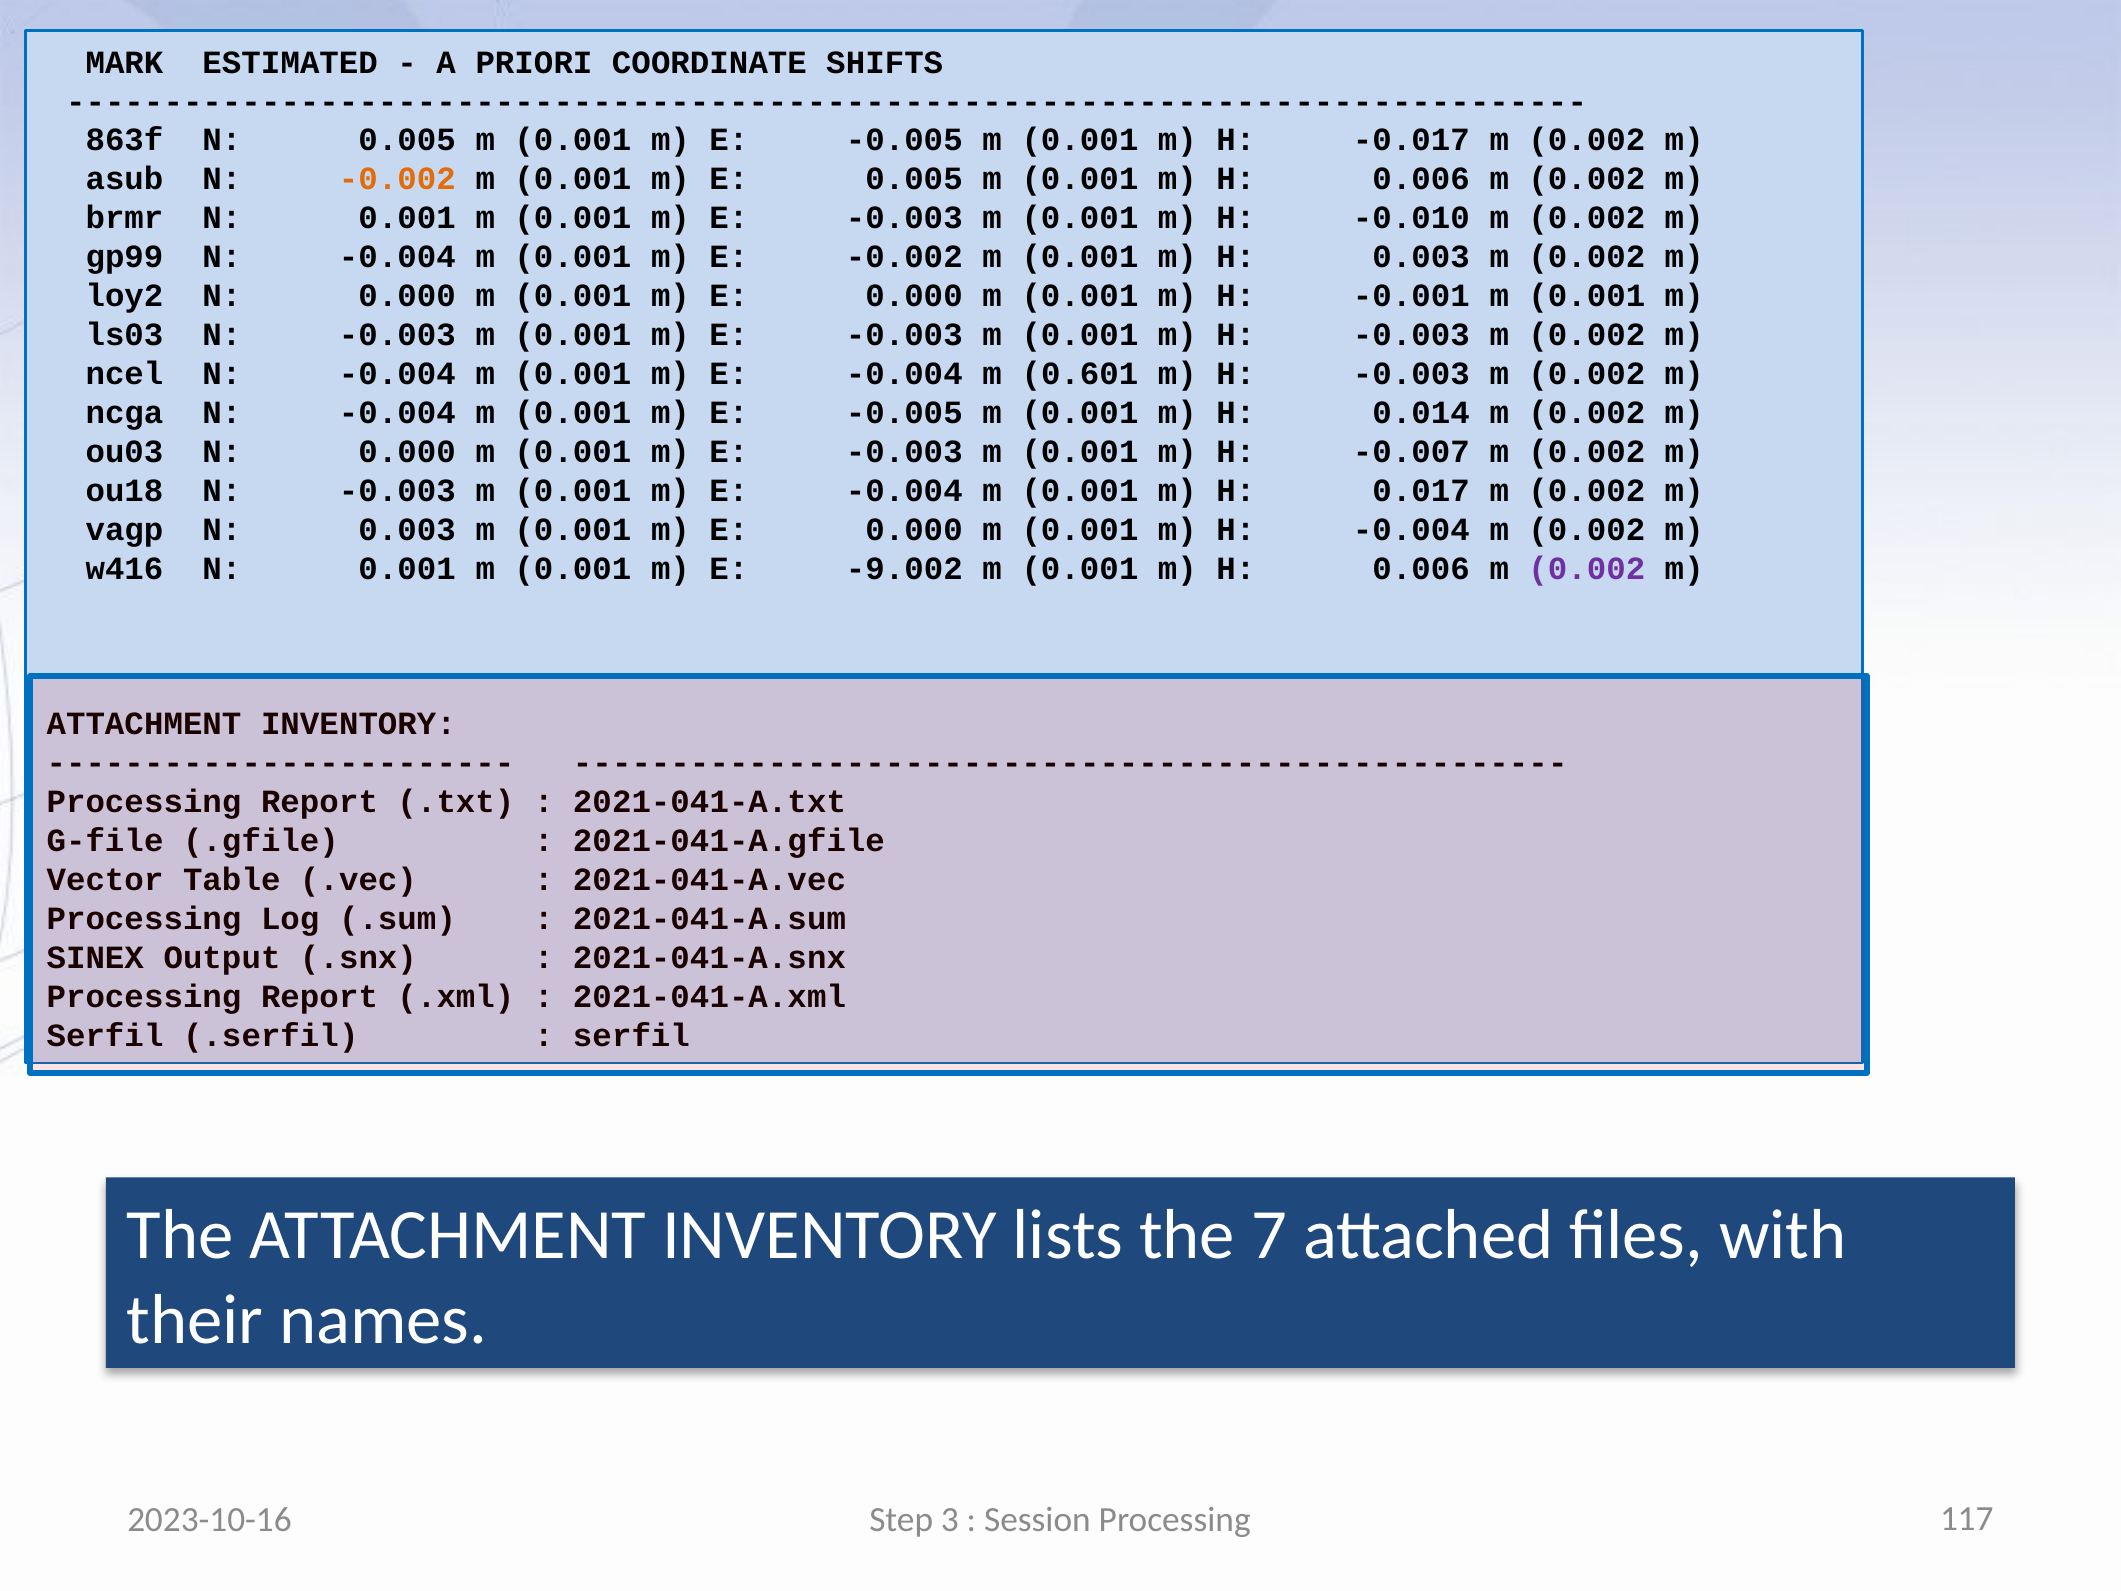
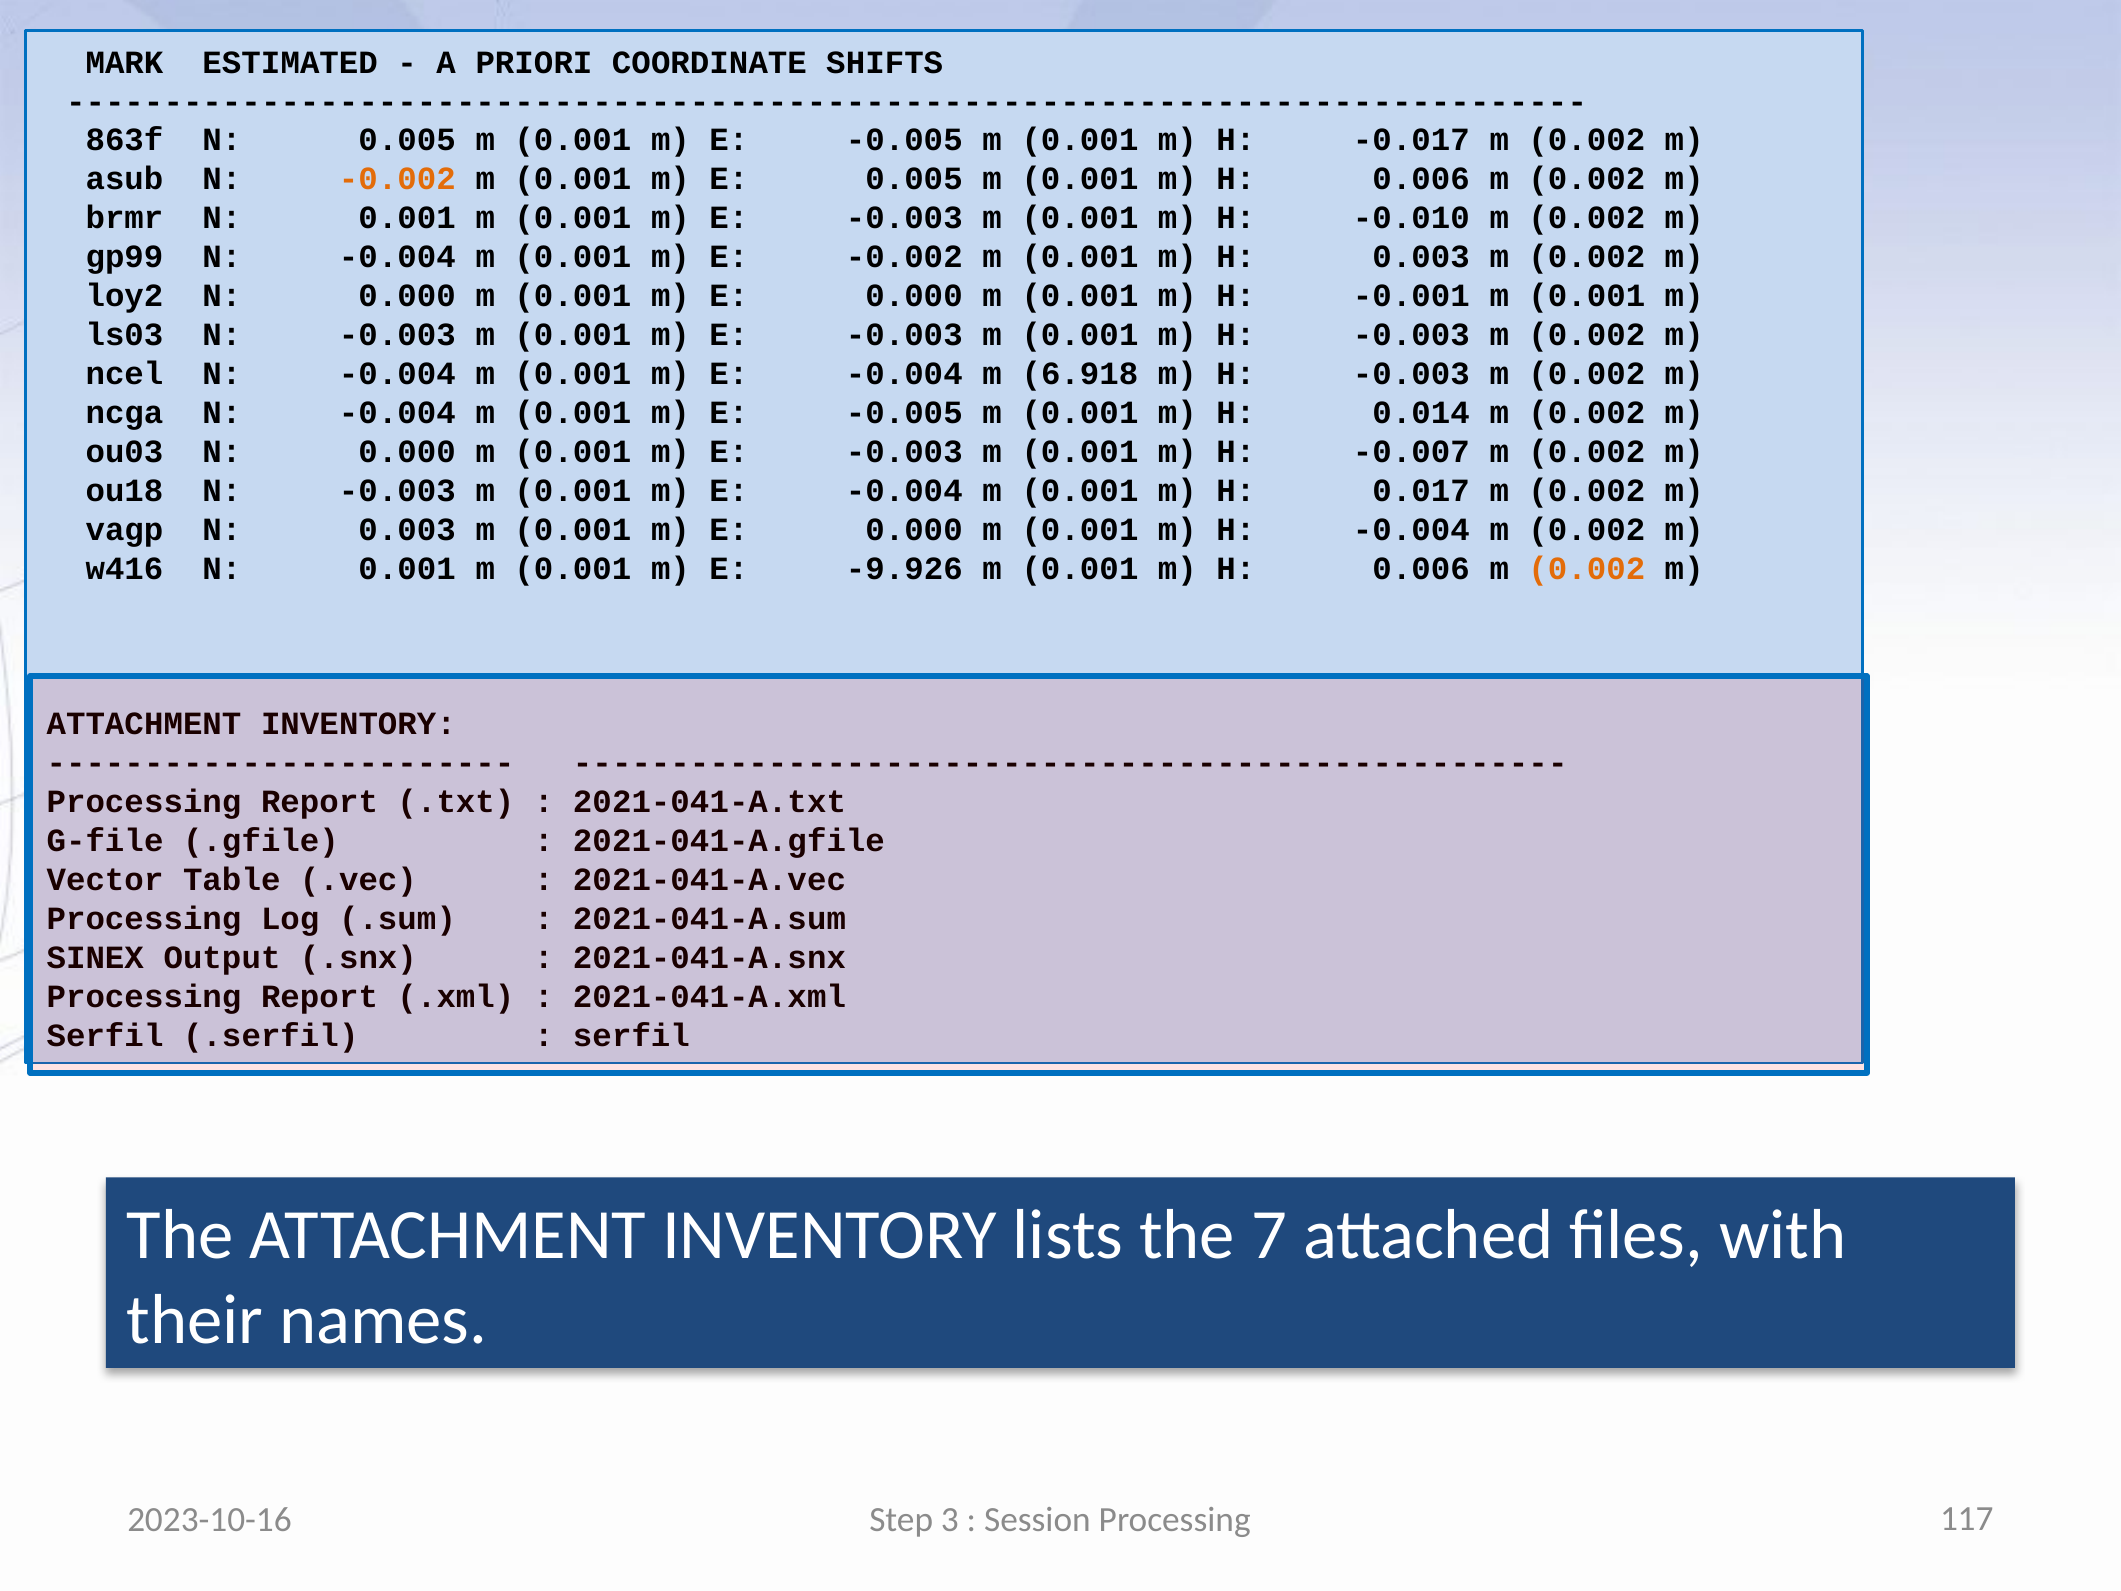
0.601: 0.601 -> 6.918
-9.002: -9.002 -> -9.926
0.002 at (1587, 568) colour: purple -> orange
